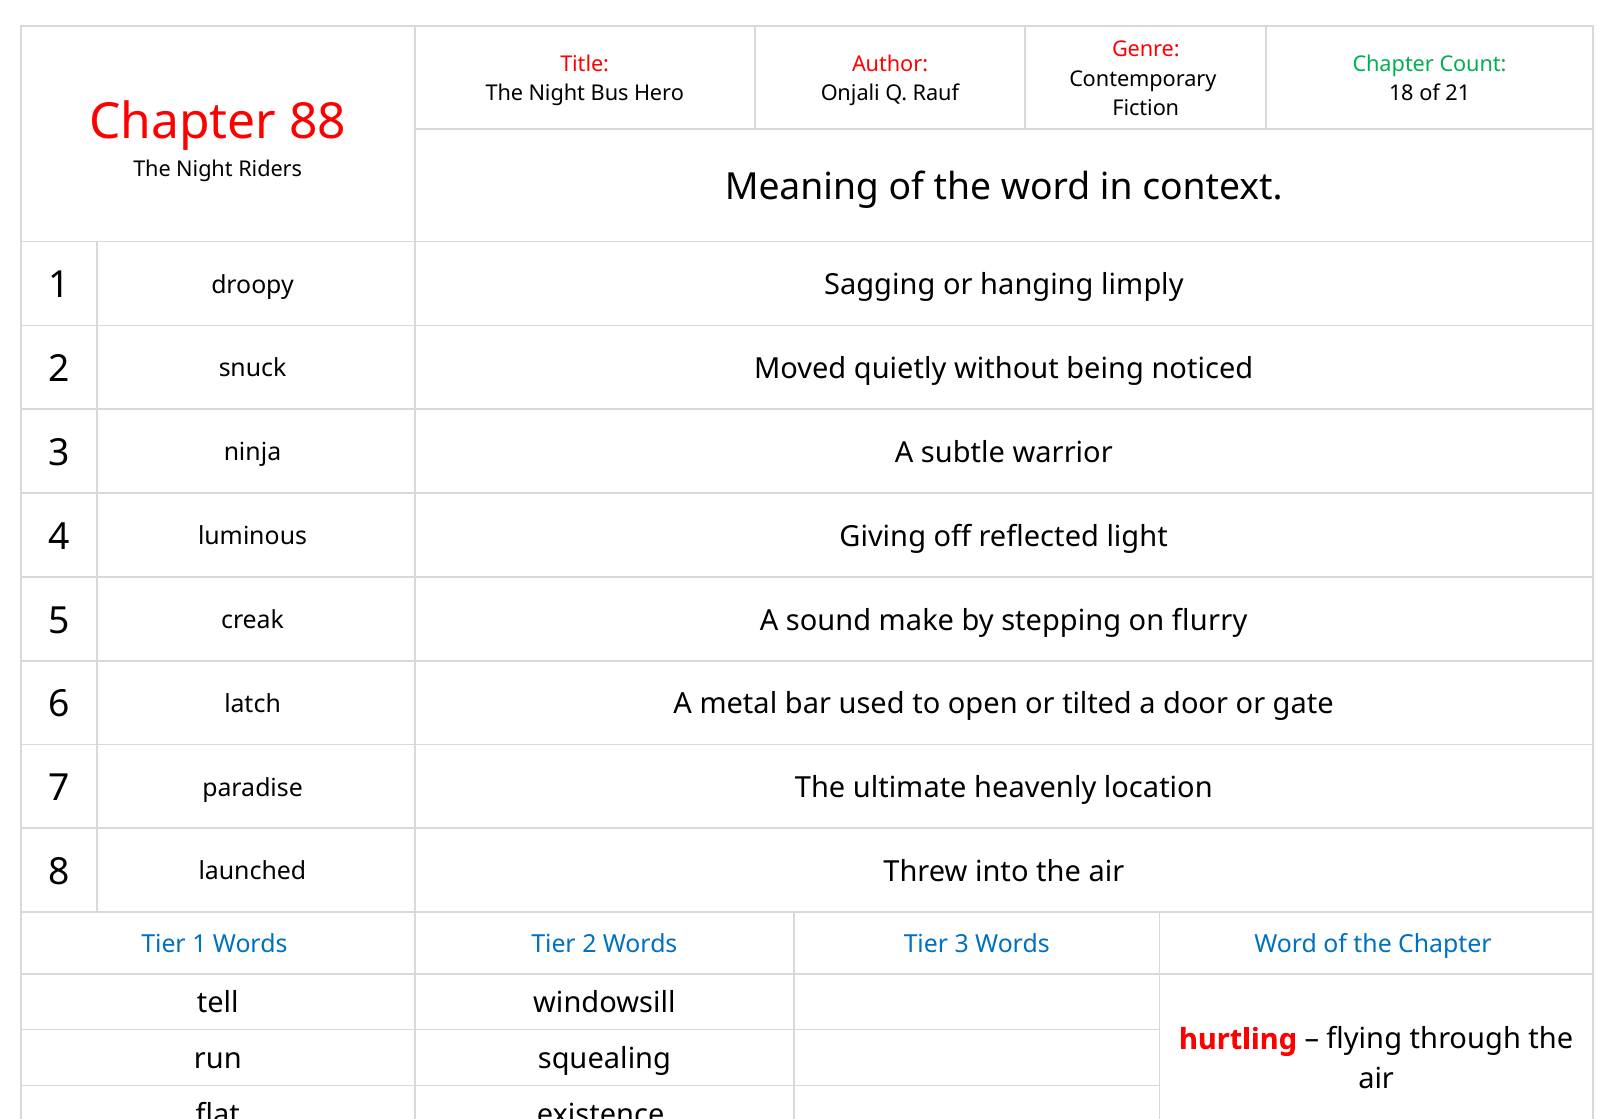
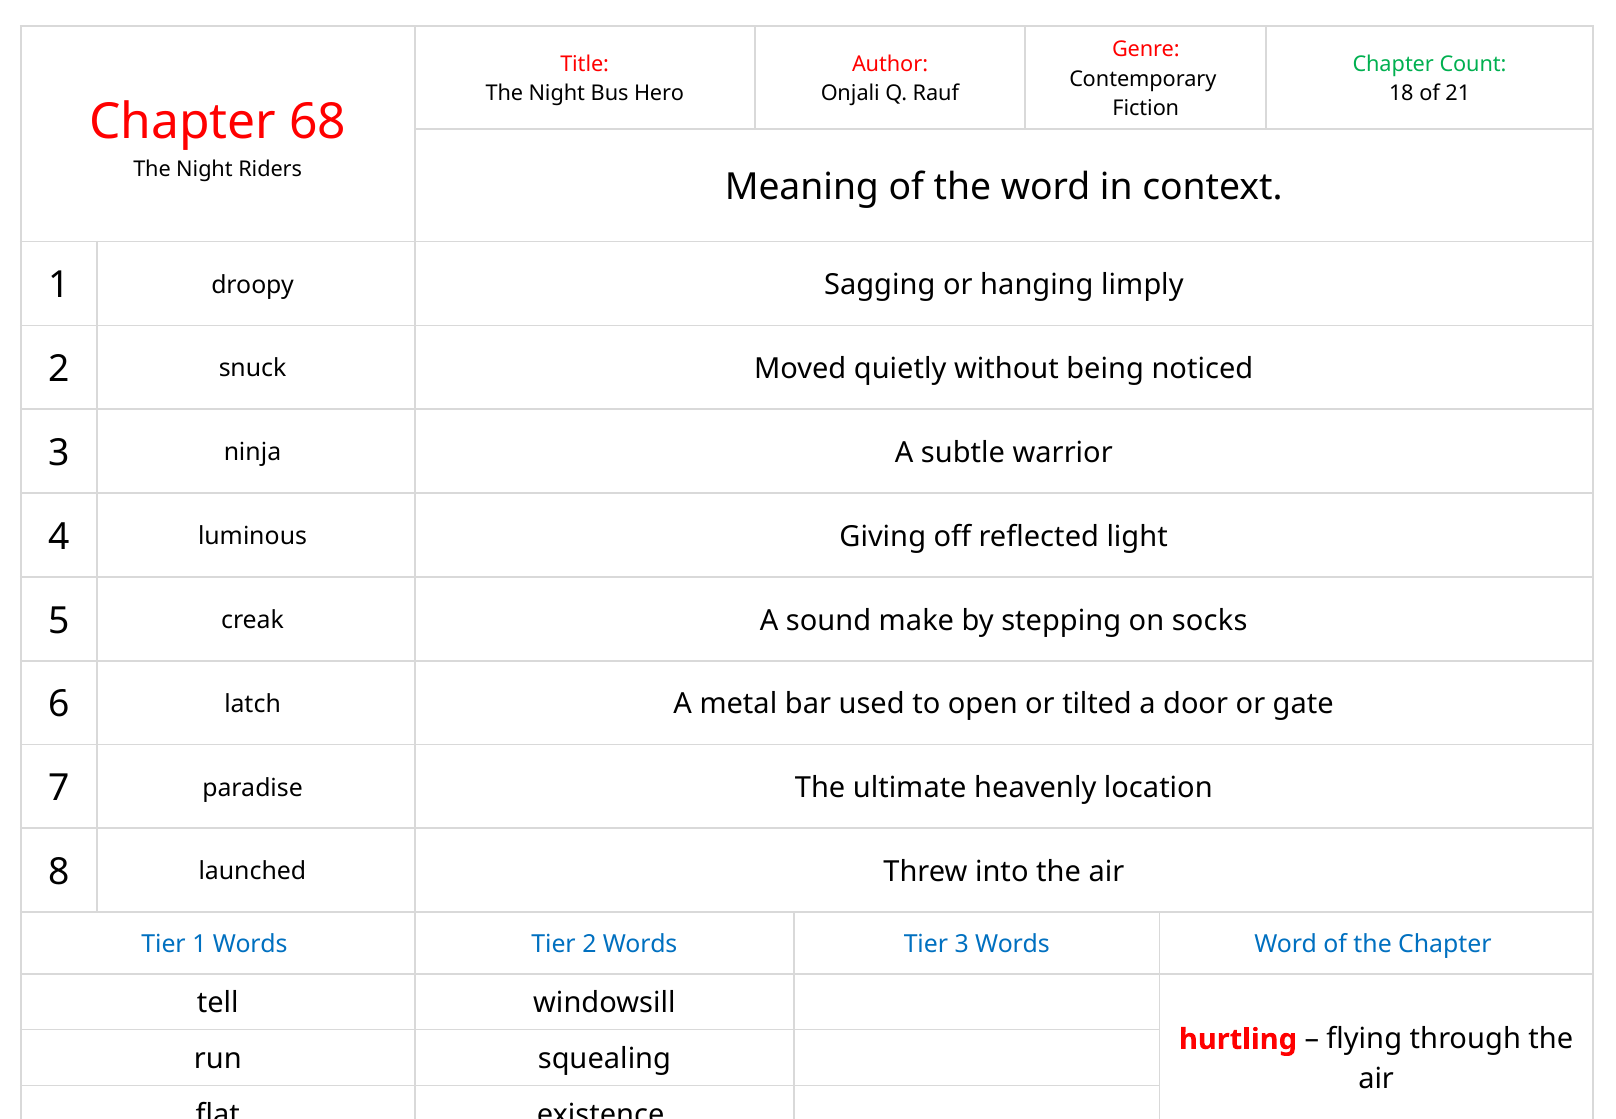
88: 88 -> 68
flurry: flurry -> socks
